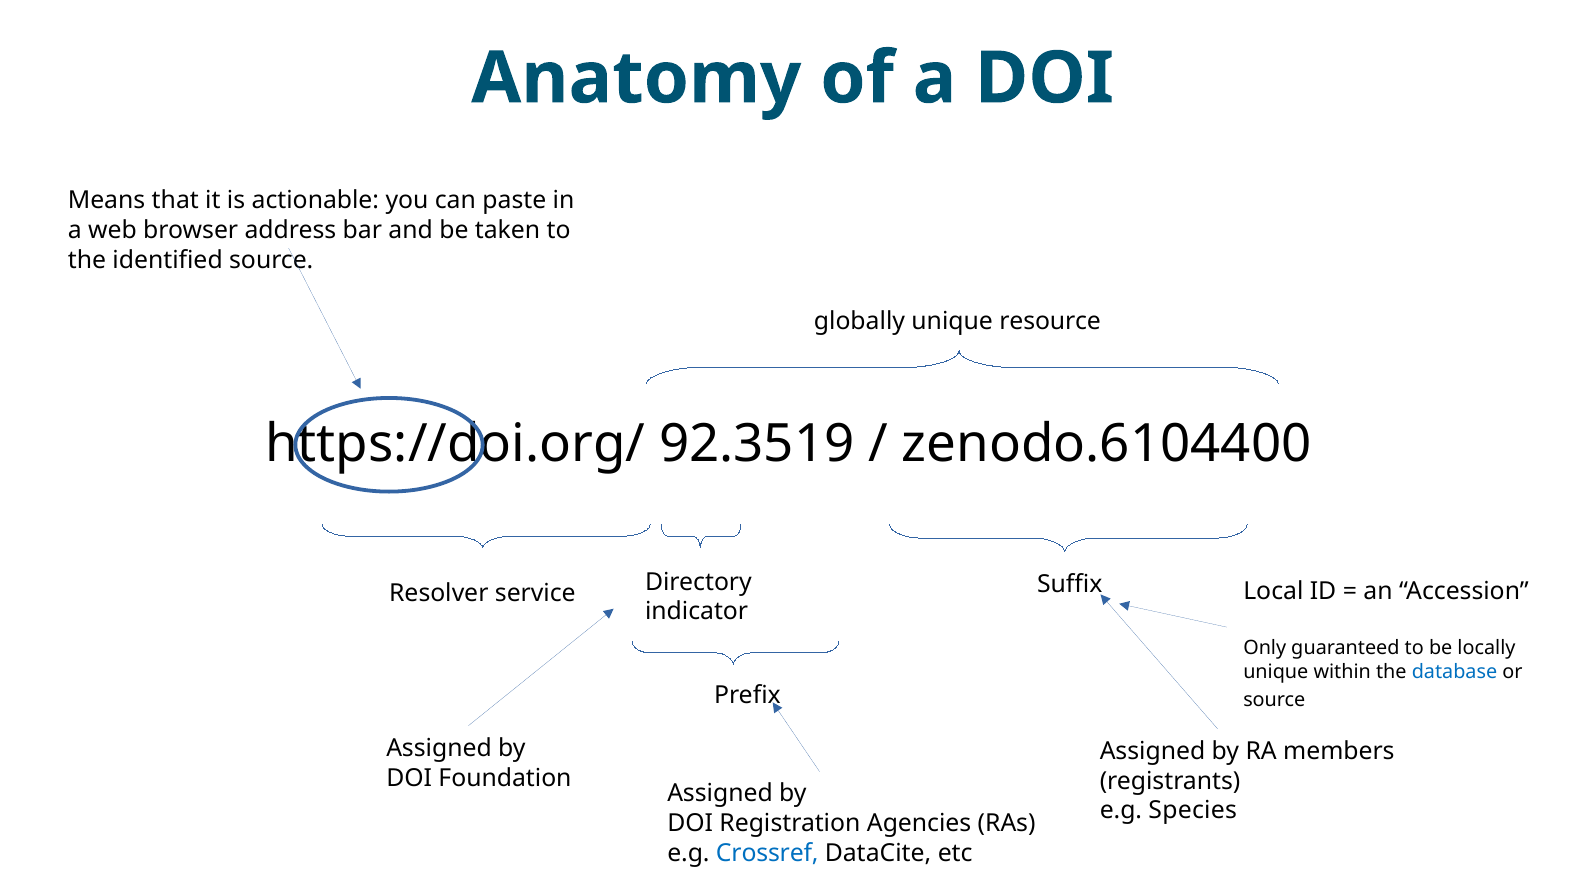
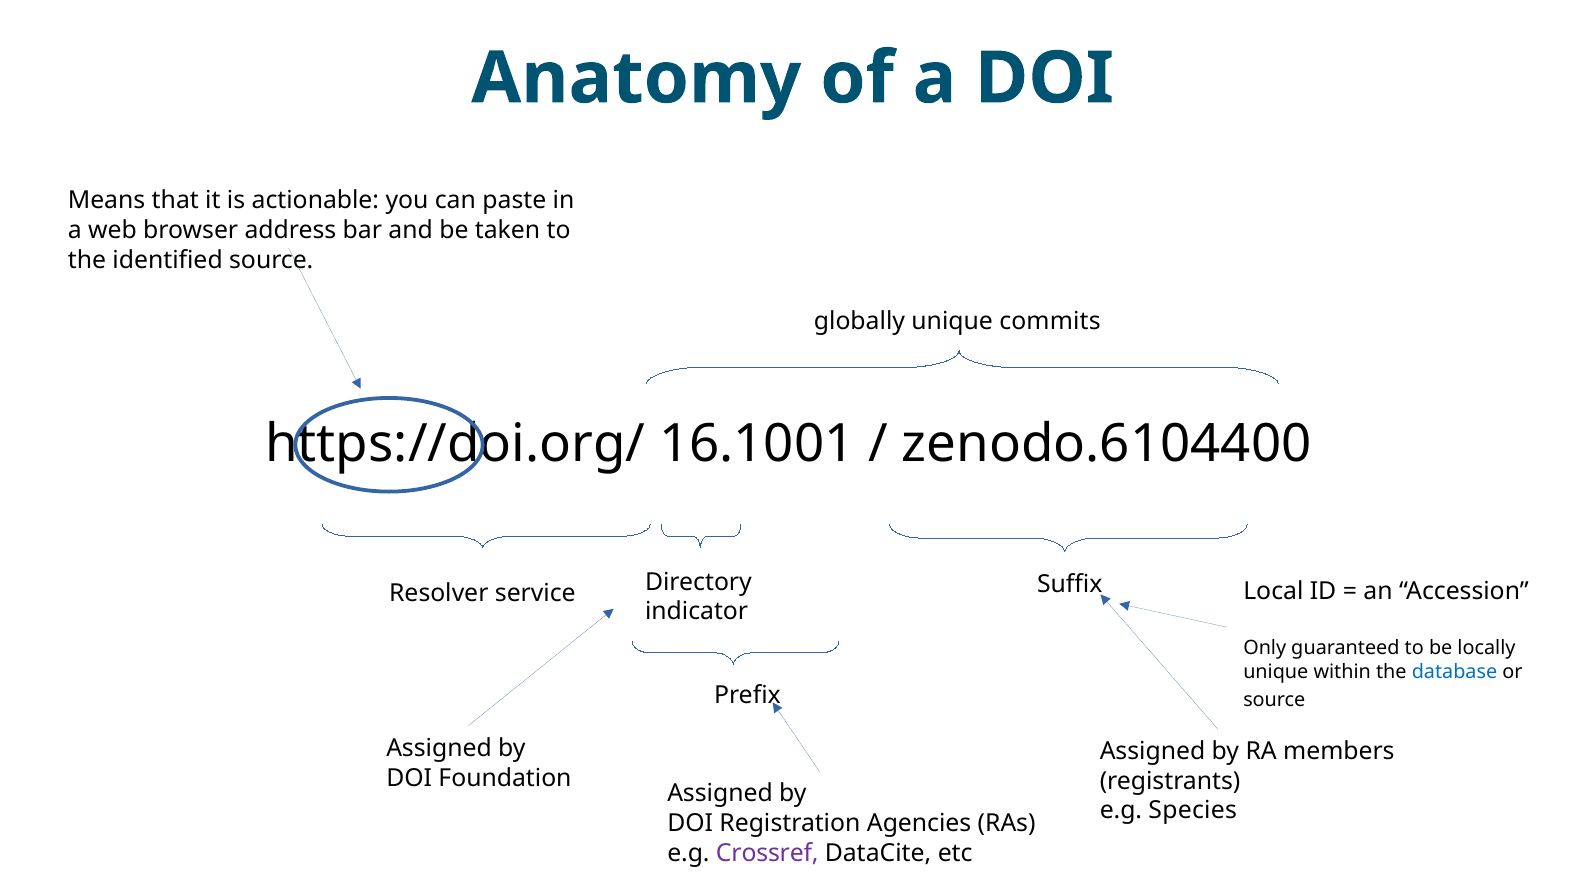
resource: resource -> commits
92.3519: 92.3519 -> 16.1001
Crossref colour: blue -> purple
